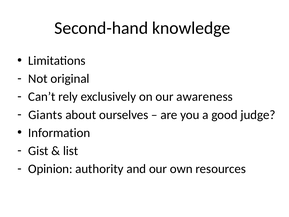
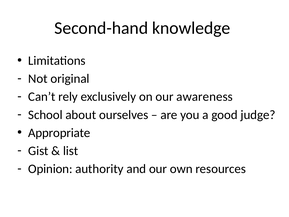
Giants: Giants -> School
Information: Information -> Appropriate
